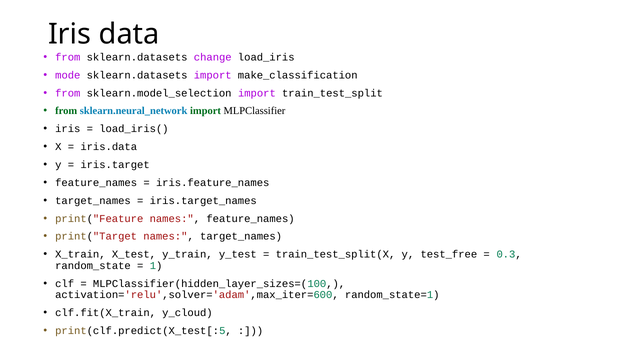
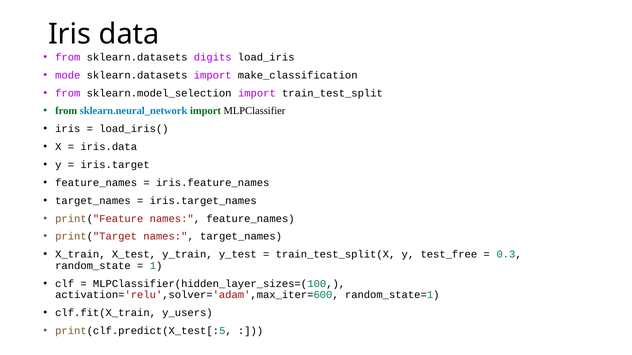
change: change -> digits
y_cloud: y_cloud -> y_users
